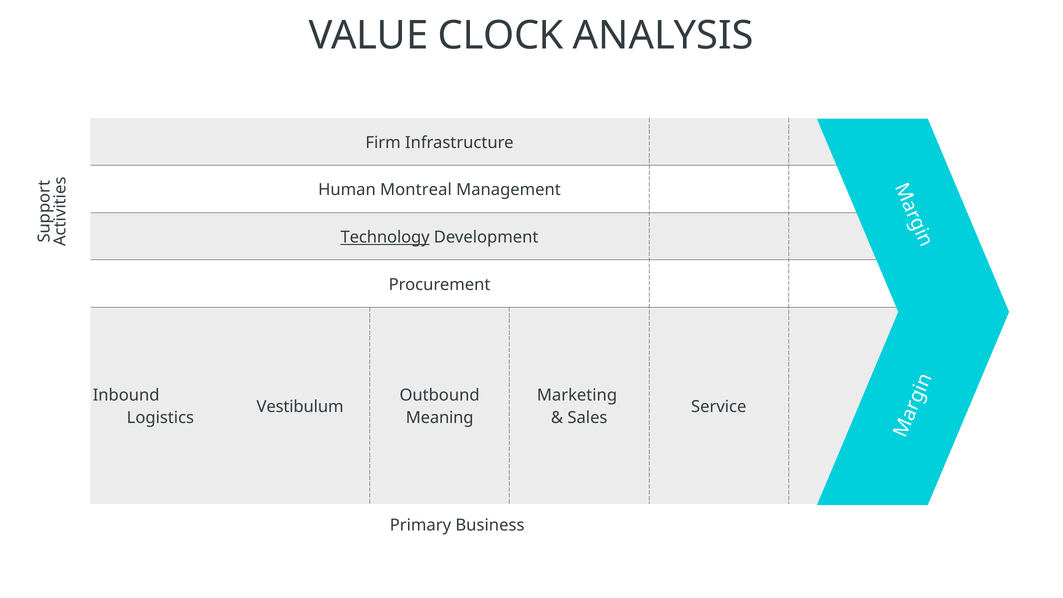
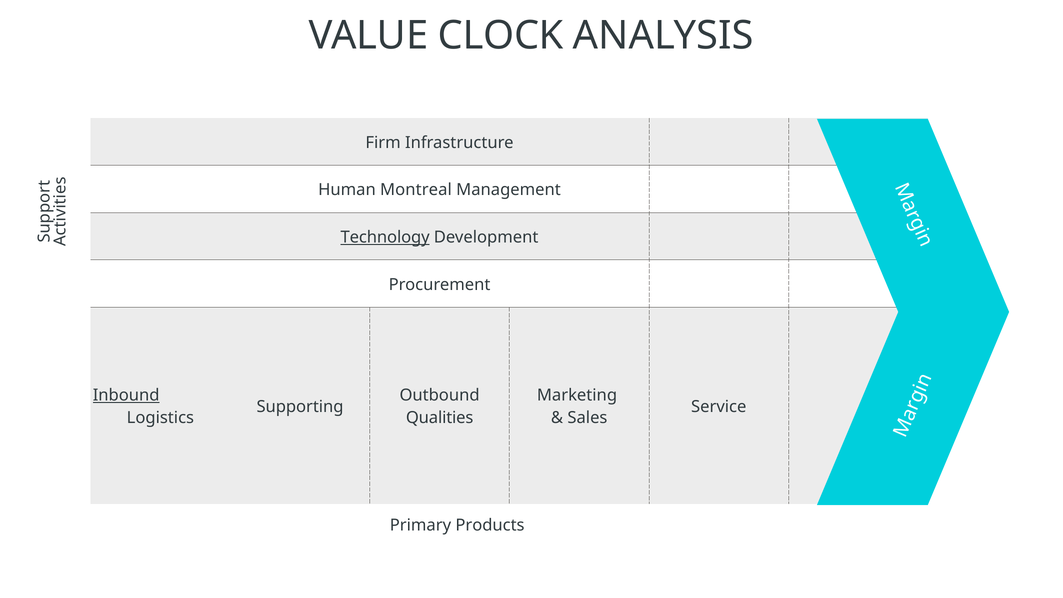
Inbound underline: none -> present
Vestibulum: Vestibulum -> Supporting
Meaning: Meaning -> Qualities
Business: Business -> Products
